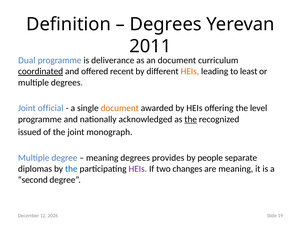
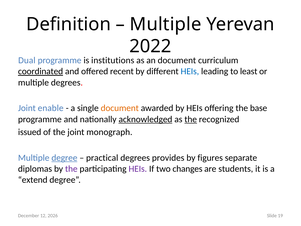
Degrees at (166, 24): Degrees -> Multiple
2011: 2011 -> 2022
deliverance: deliverance -> institutions
HEIs at (190, 71) colour: orange -> blue
official: official -> enable
level: level -> base
acknowledged underline: none -> present
degree at (64, 158) underline: none -> present
meaning at (102, 158): meaning -> practical
people: people -> figures
the at (71, 169) colour: blue -> purple
are meaning: meaning -> students
second: second -> extend
